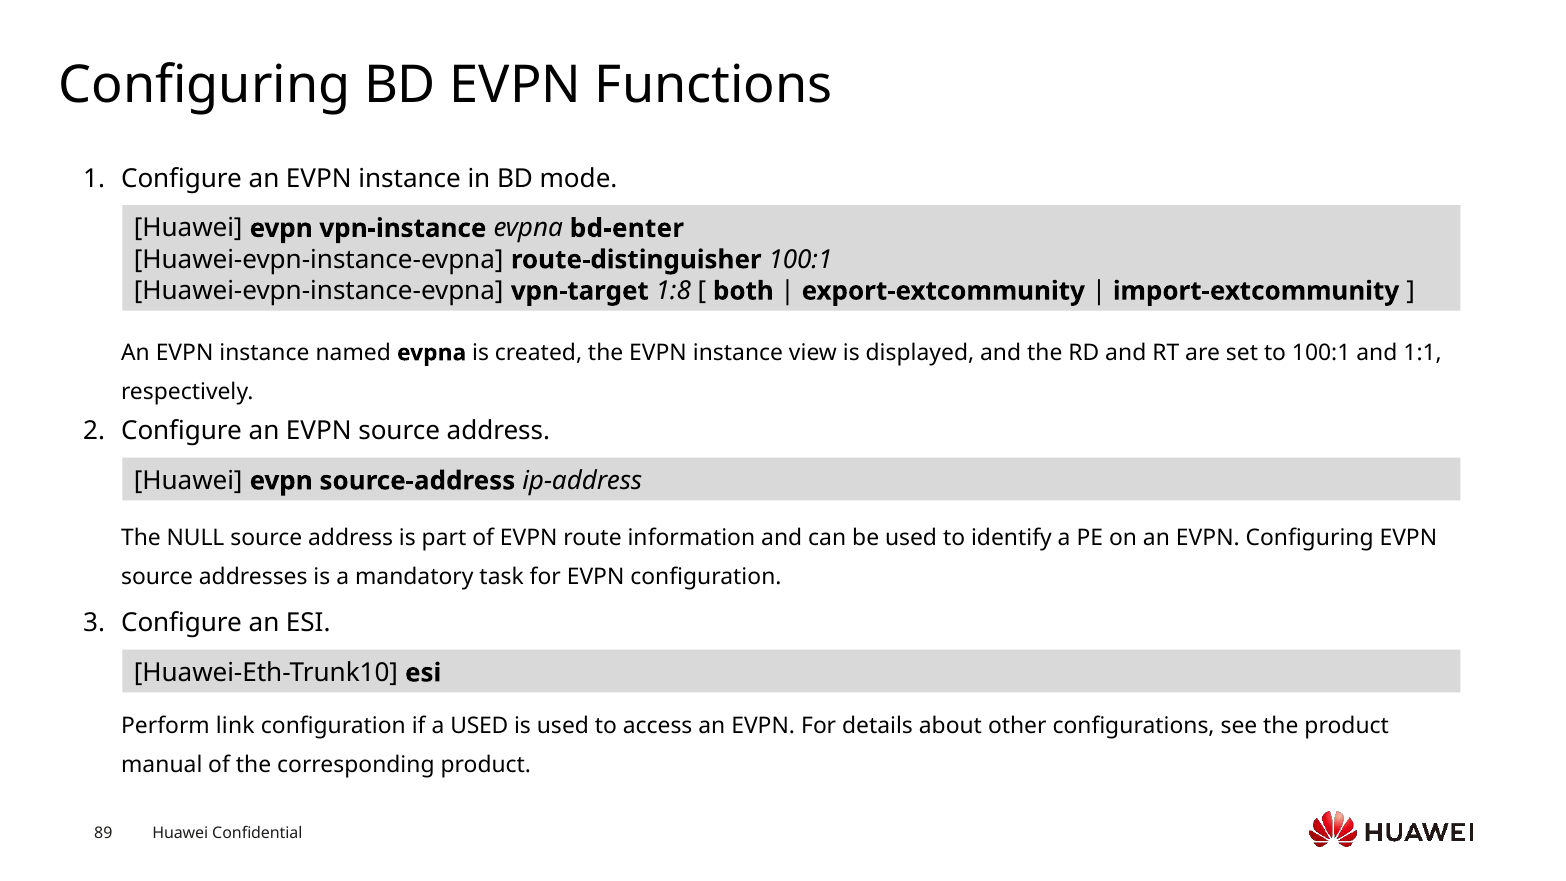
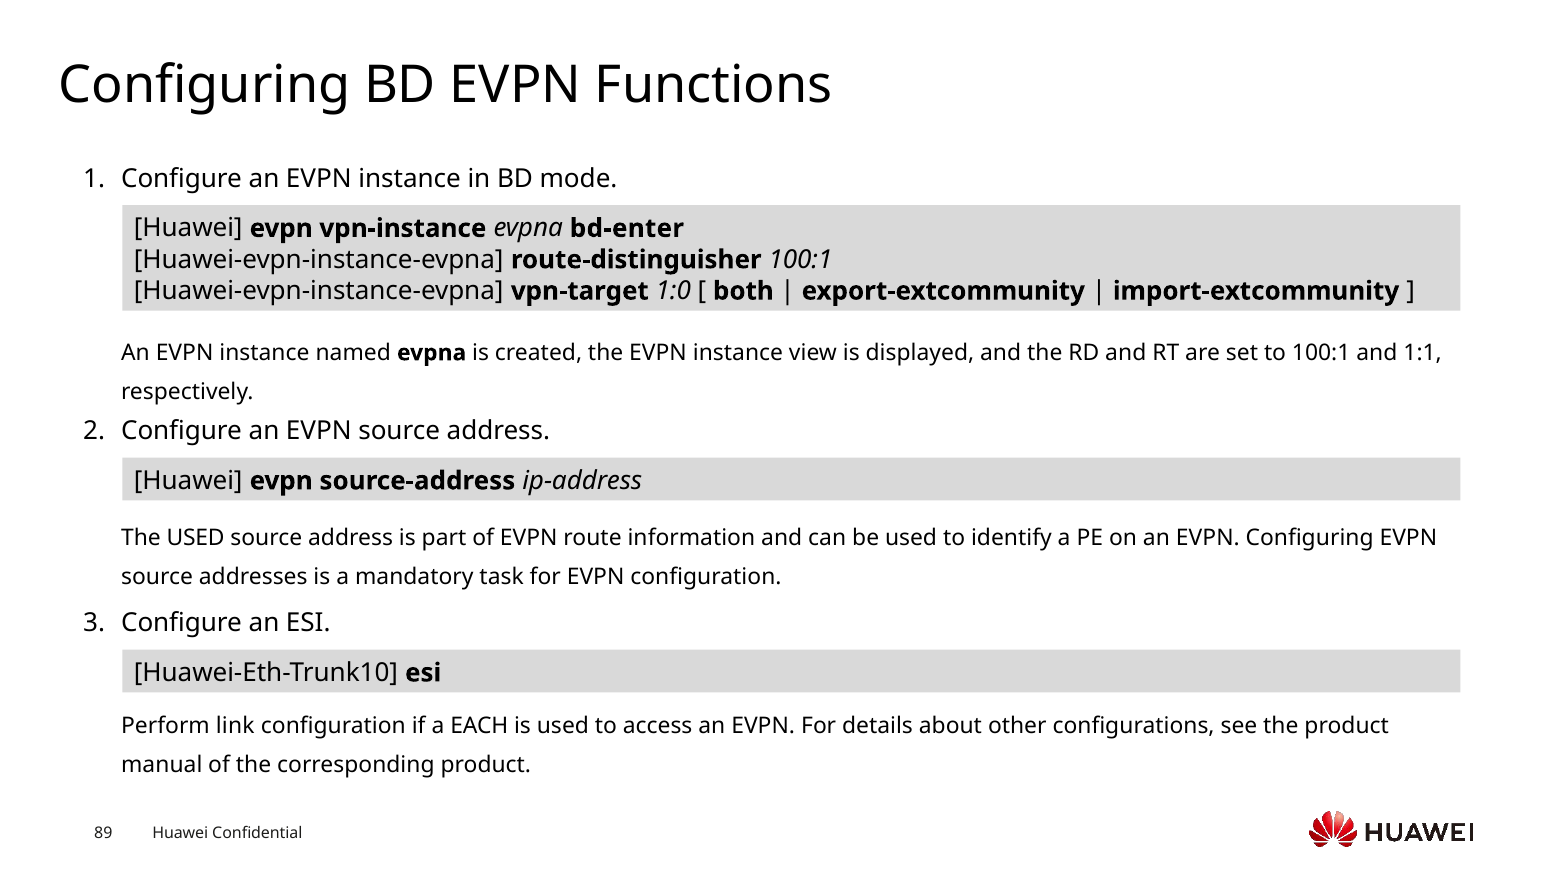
1:8: 1:8 -> 1:0
The NULL: NULL -> USED
a USED: USED -> EACH
